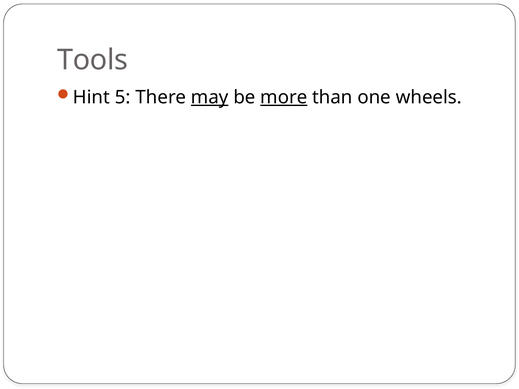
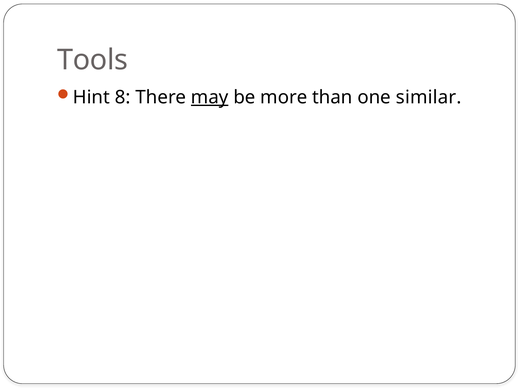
5: 5 -> 8
more underline: present -> none
wheels: wheels -> similar
